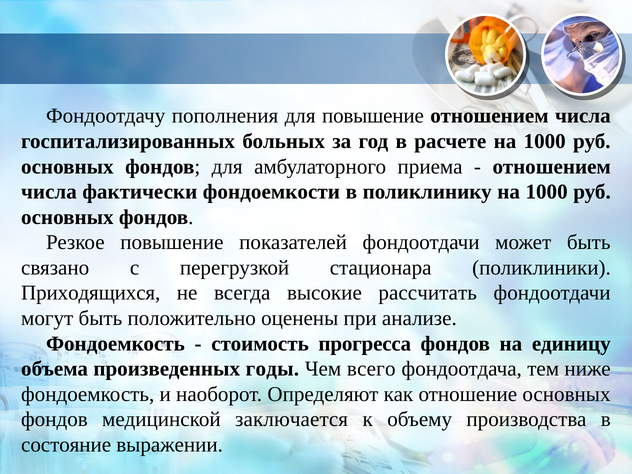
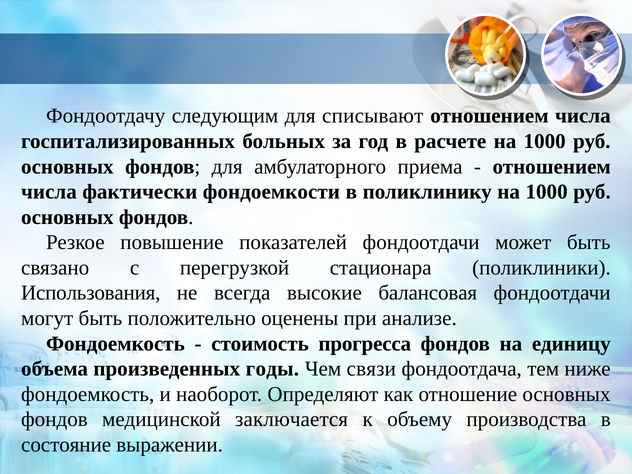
пополнения: пополнения -> следующим
для повышение: повышение -> списывают
Приходящихся: Приходящихся -> Использования
рассчитать: рассчитать -> балансовая
всего: всего -> связи
